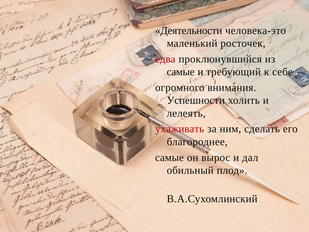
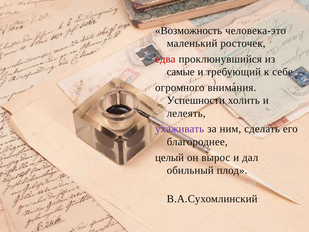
Деятельности: Деятельности -> Возможность
ухаживать colour: red -> purple
самые at (169, 157): самые -> целый
